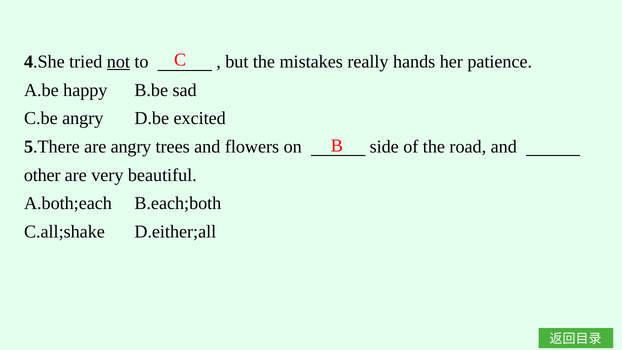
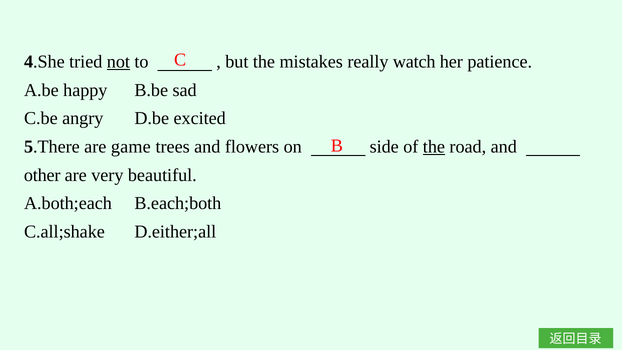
hands: hands -> watch
are angry: angry -> game
the at (434, 147) underline: none -> present
